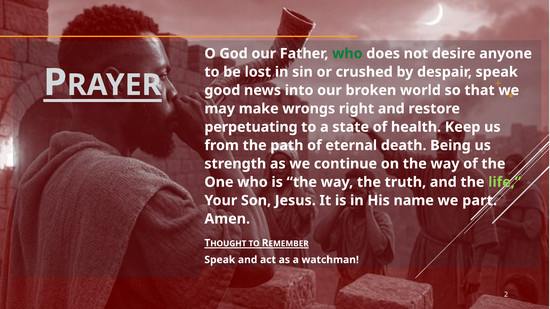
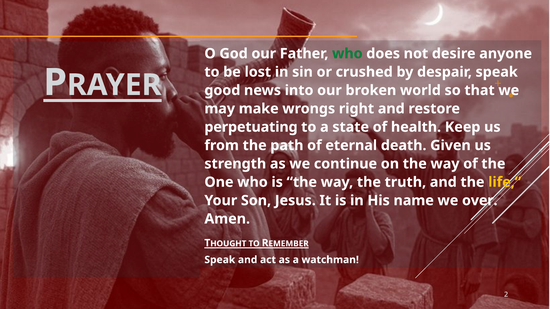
Being: Being -> Given
life colour: light green -> yellow
part: part -> over
